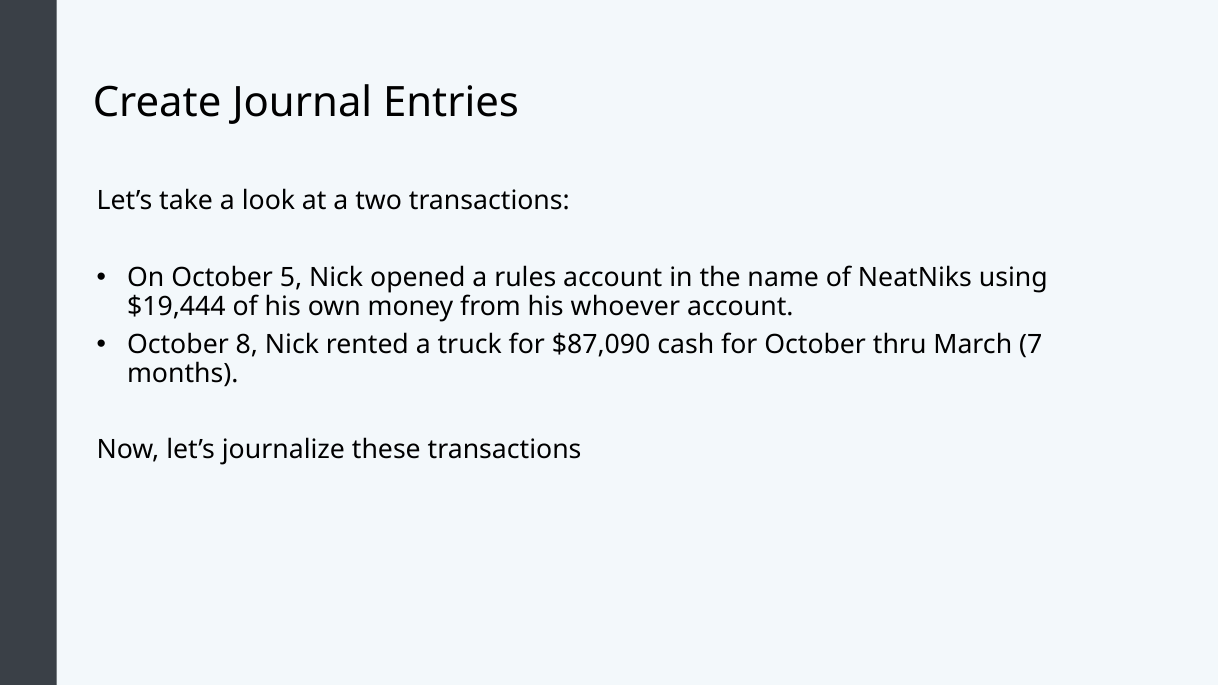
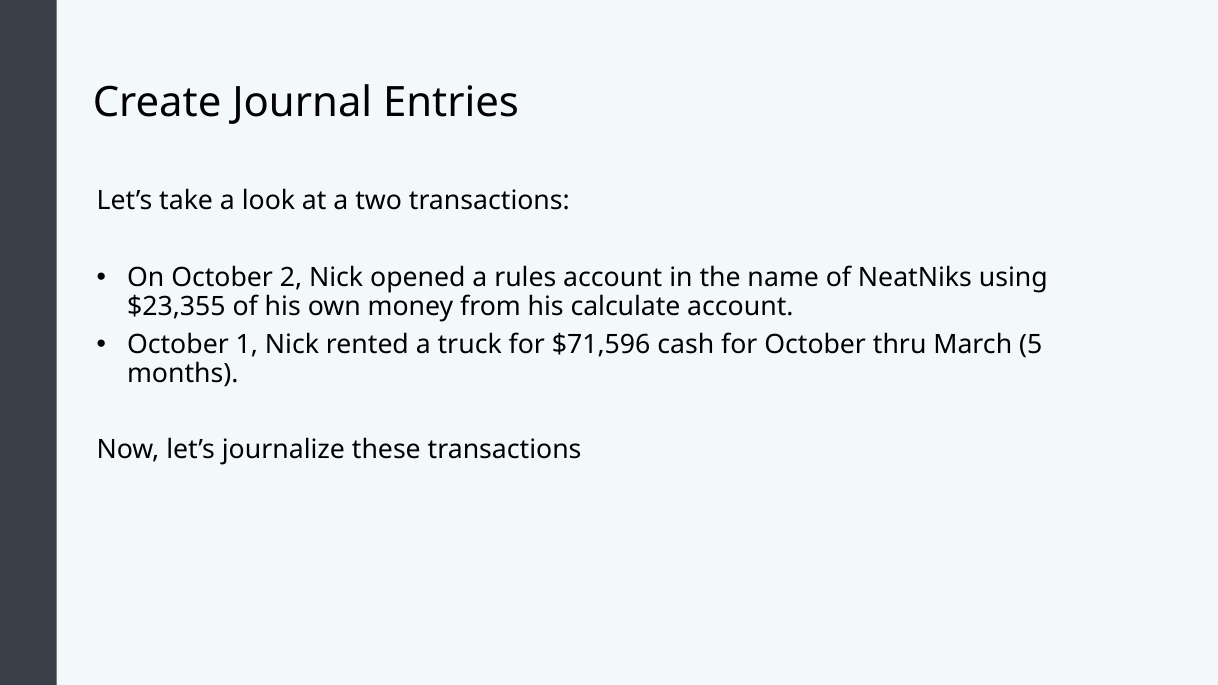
5: 5 -> 2
$19,444: $19,444 -> $23,355
whoever: whoever -> calculate
8: 8 -> 1
$87,090: $87,090 -> $71,596
7: 7 -> 5
